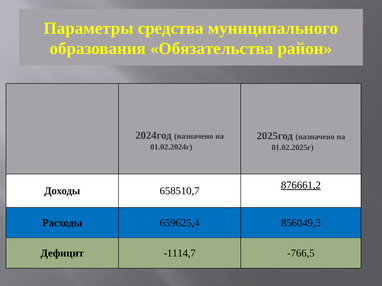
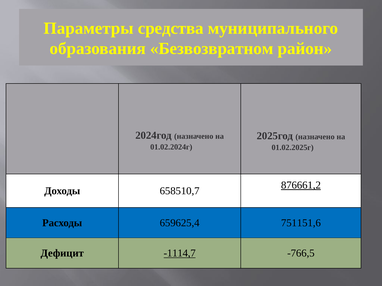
Обязательства: Обязательства -> Безвозвратном
856049,3: 856049,3 -> 751151,6
-1114,7 underline: none -> present
